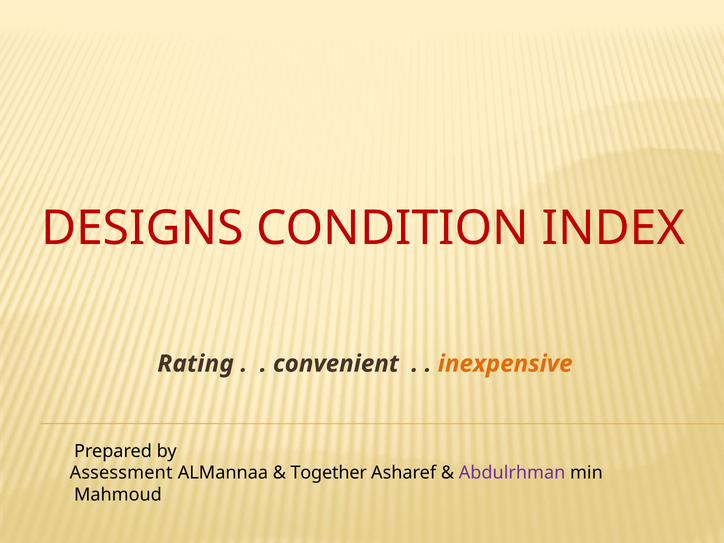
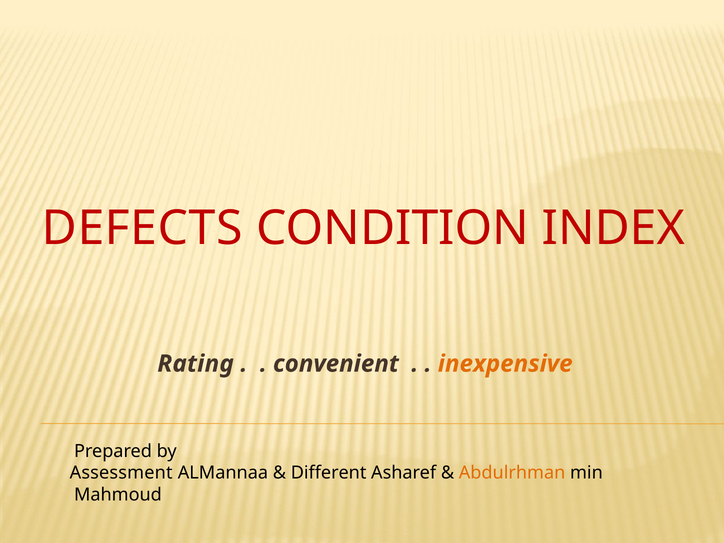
DESIGNS: DESIGNS -> DEFECTS
Together: Together -> Different
Abdulrhman colour: purple -> orange
